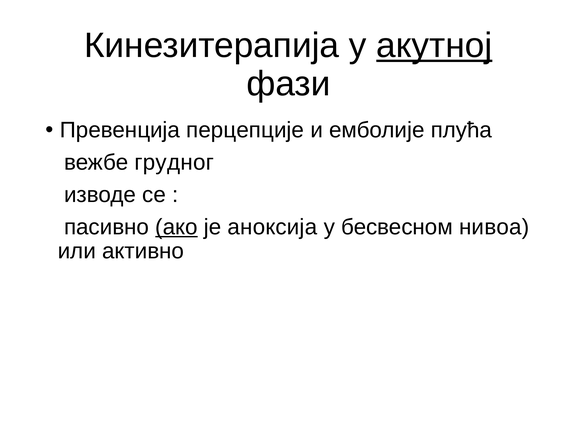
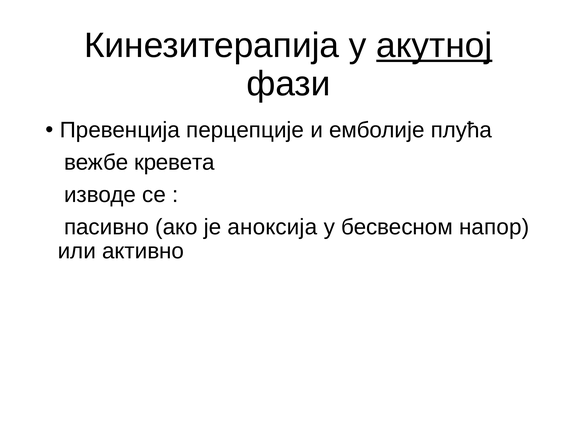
грудног: грудног -> кревета
ако underline: present -> none
нивоа: нивоа -> напор
